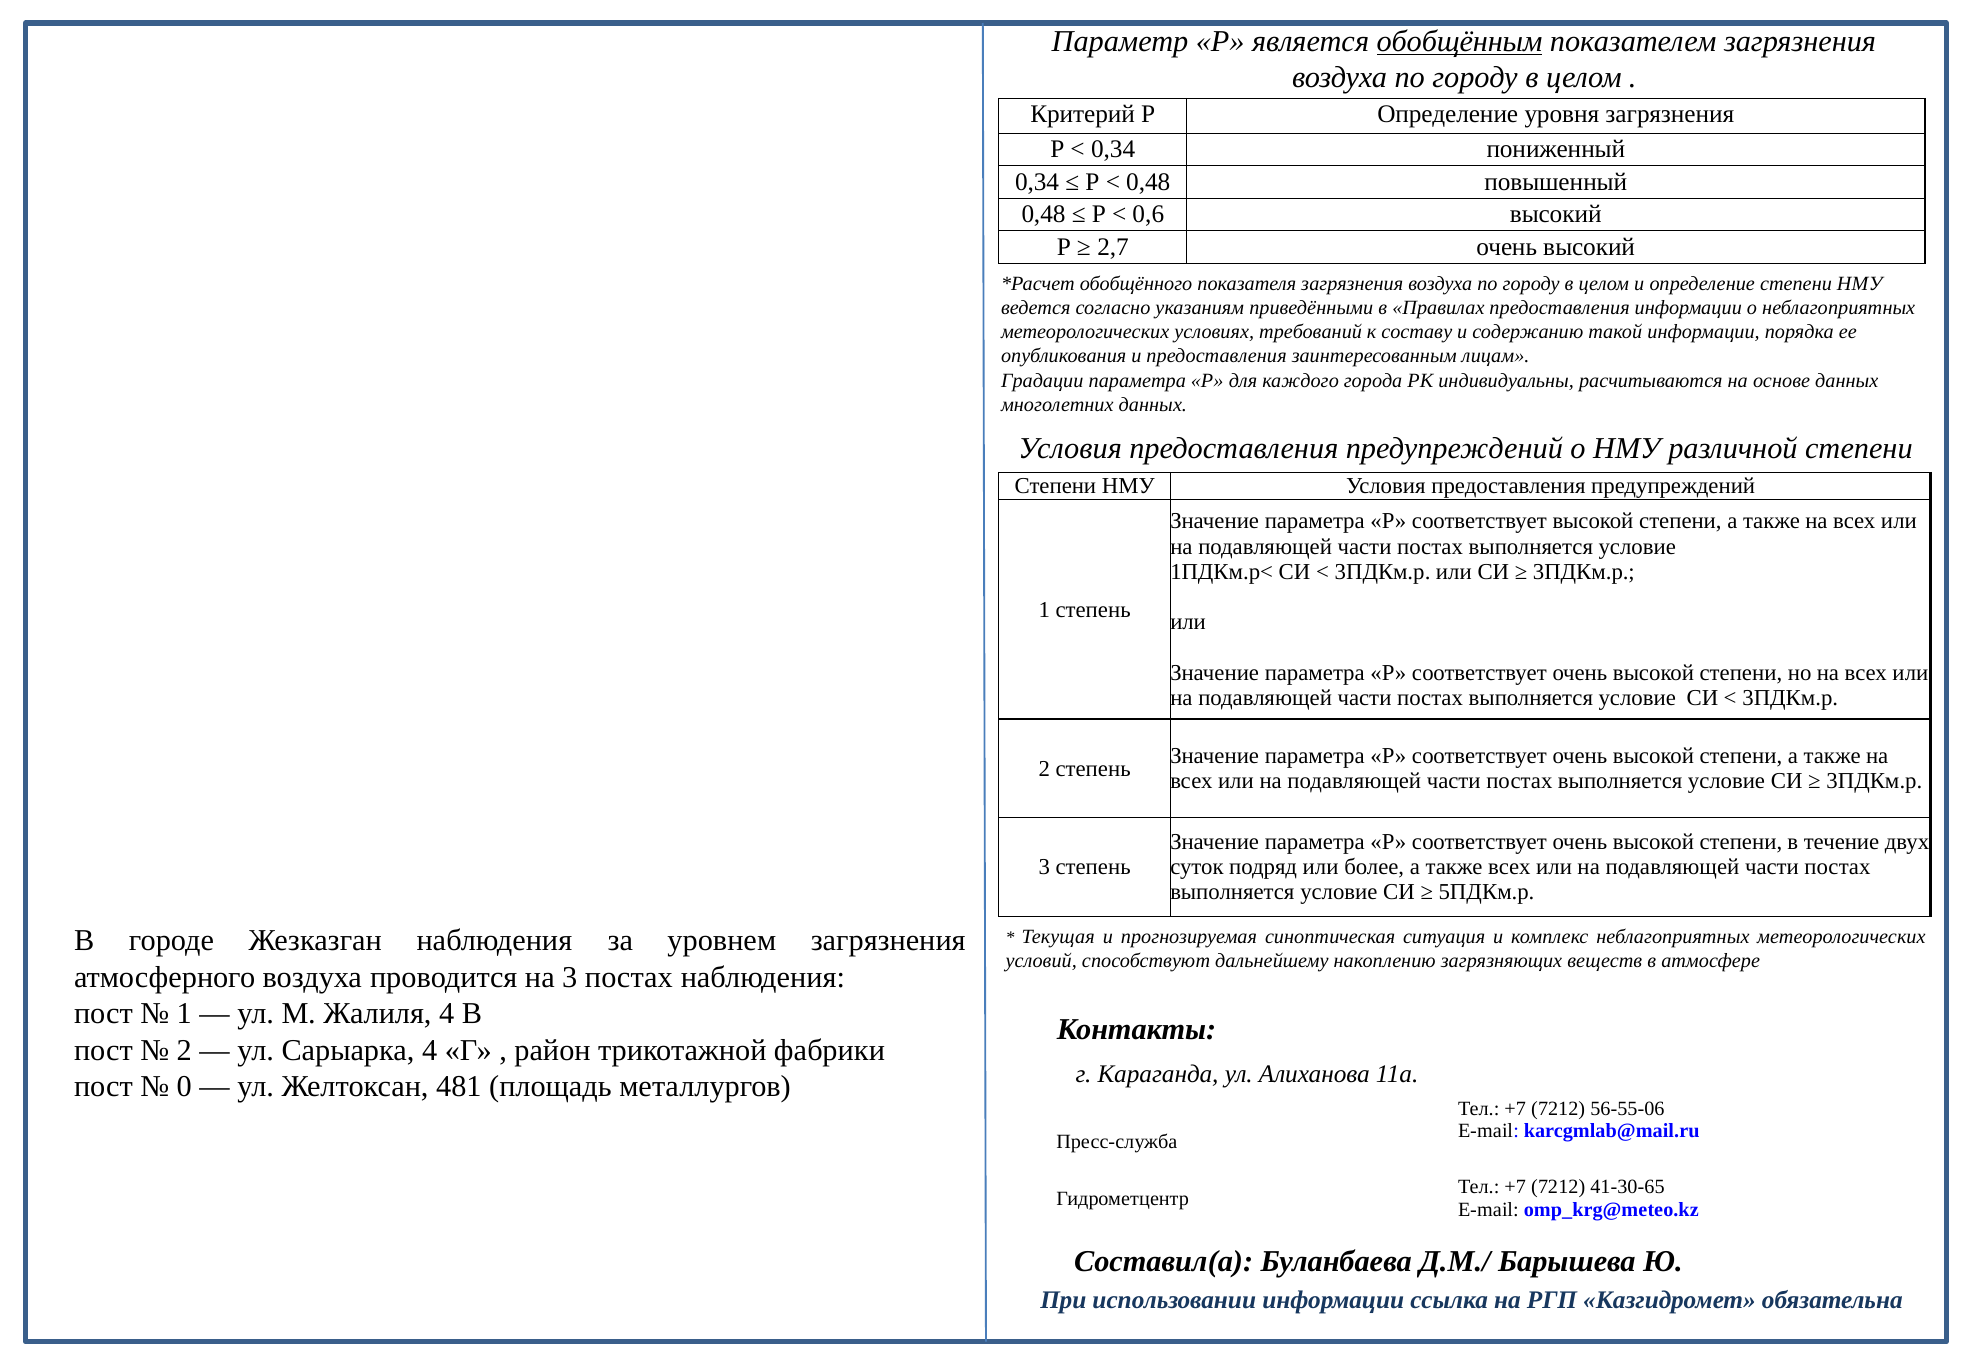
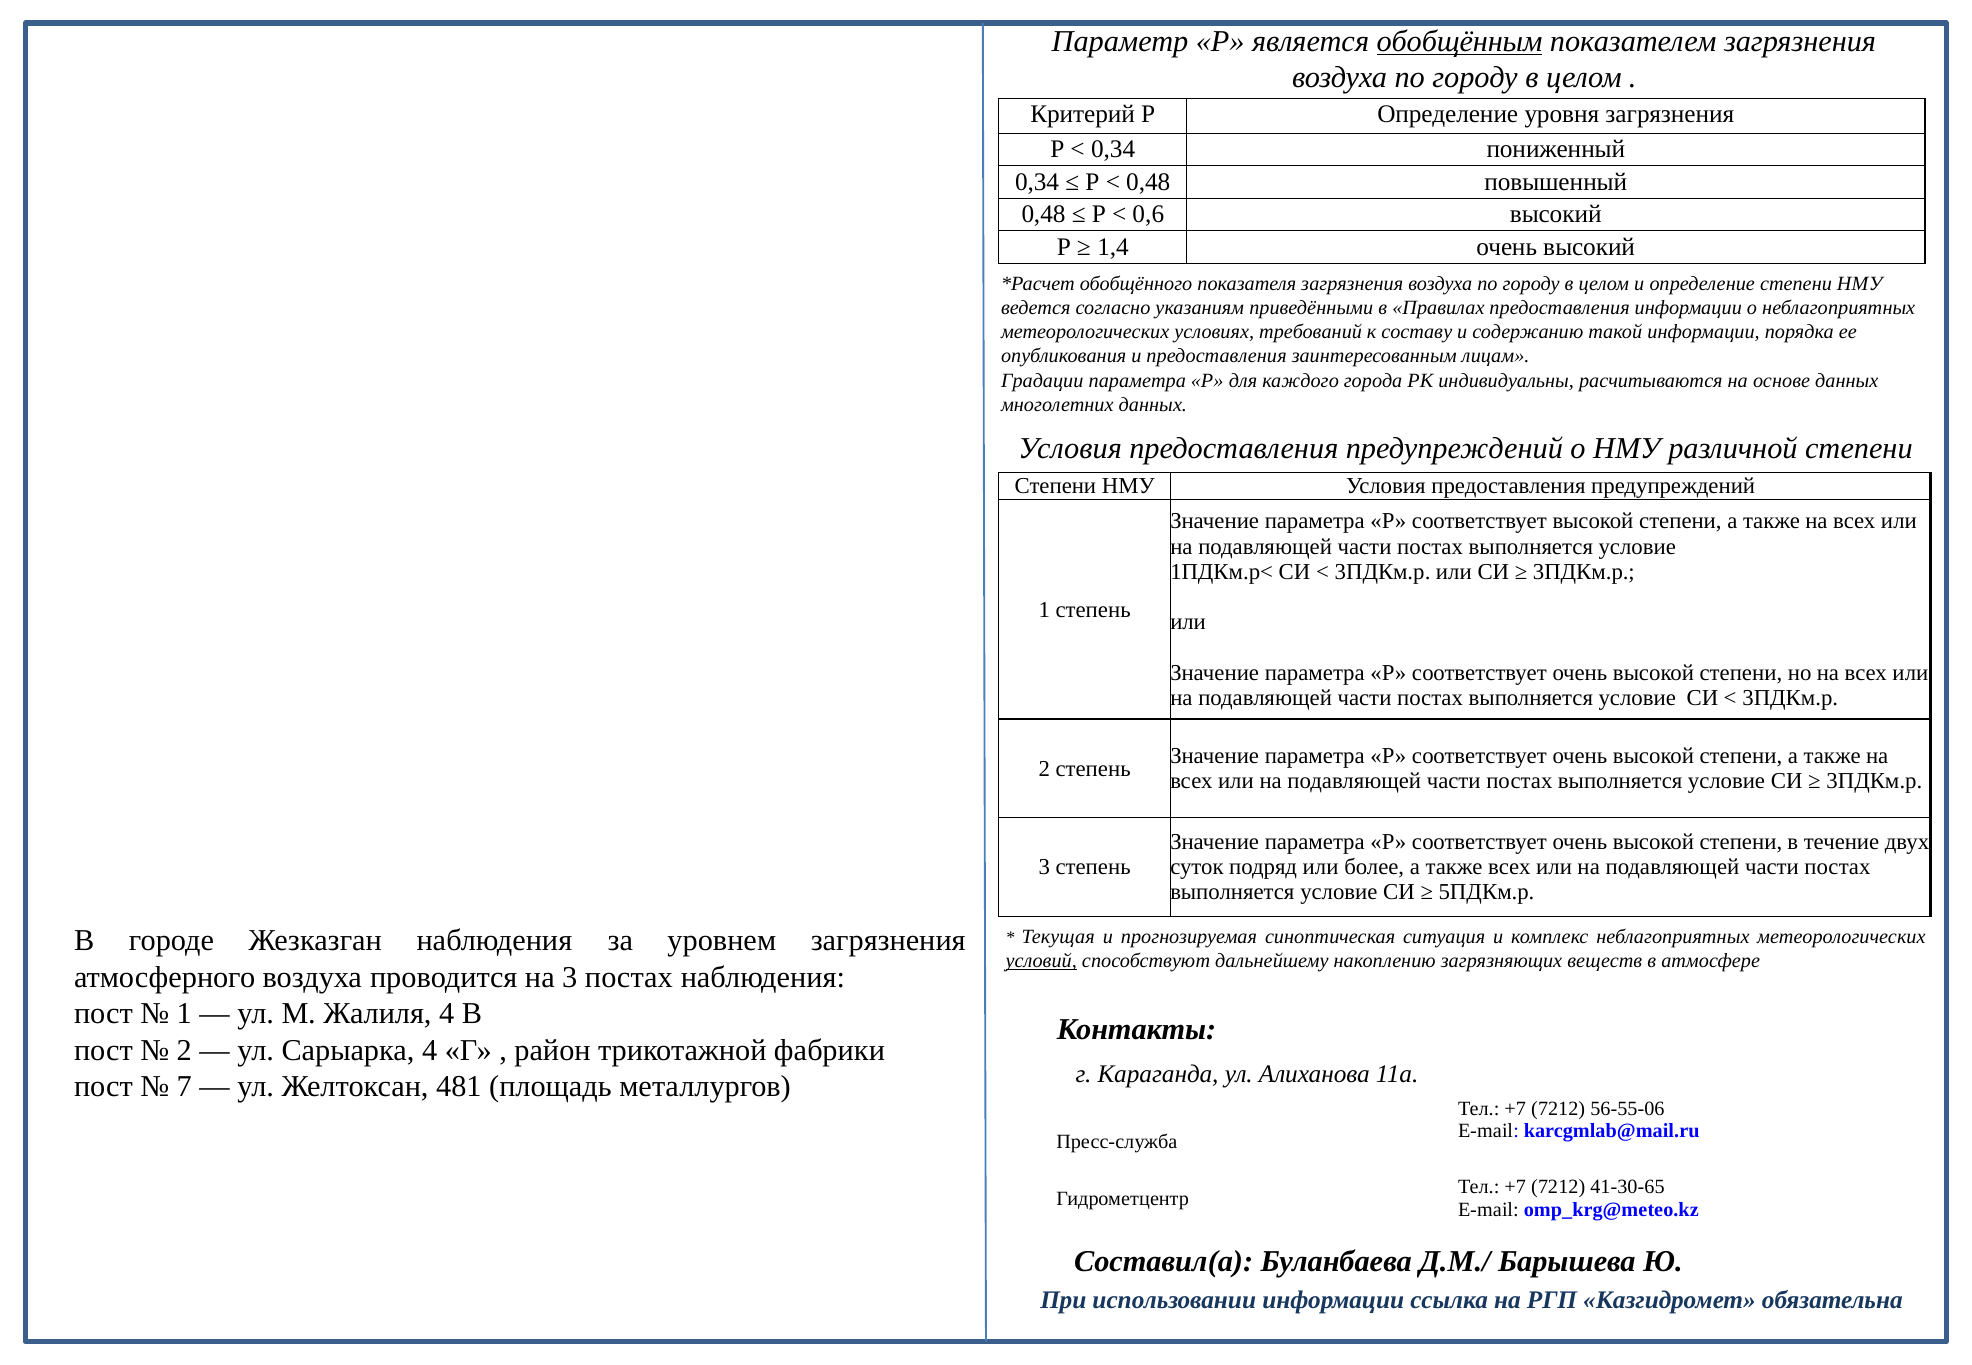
2,7: 2,7 -> 1,4
условий underline: none -> present
0: 0 -> 7
